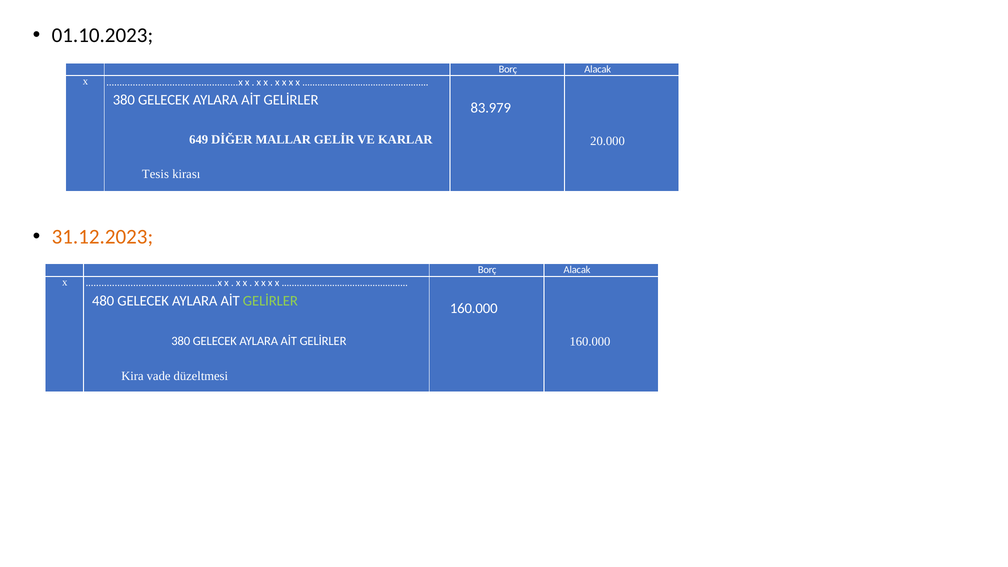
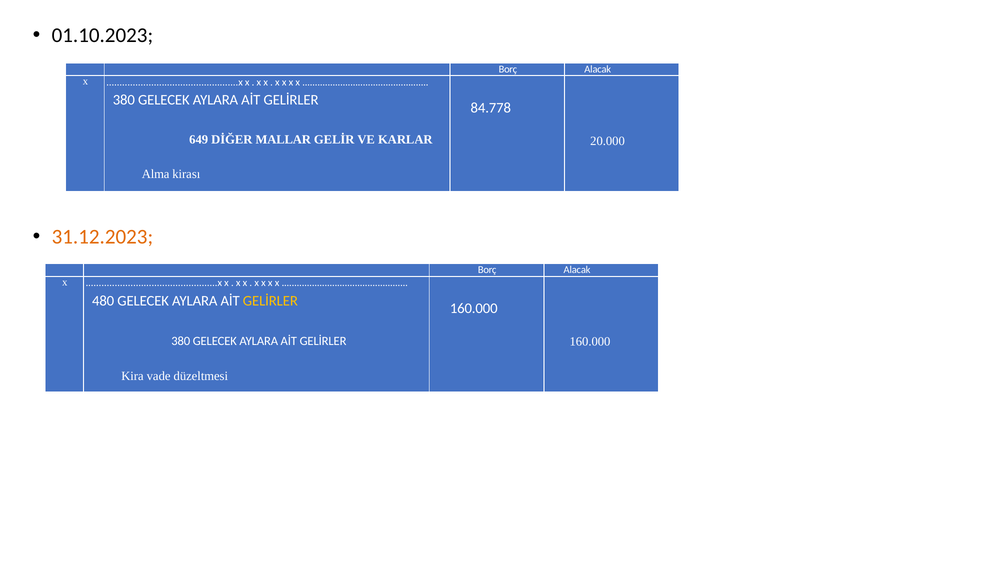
83.979: 83.979 -> 84.778
Tesis: Tesis -> Alma
GELİRLER at (270, 301) colour: light green -> yellow
